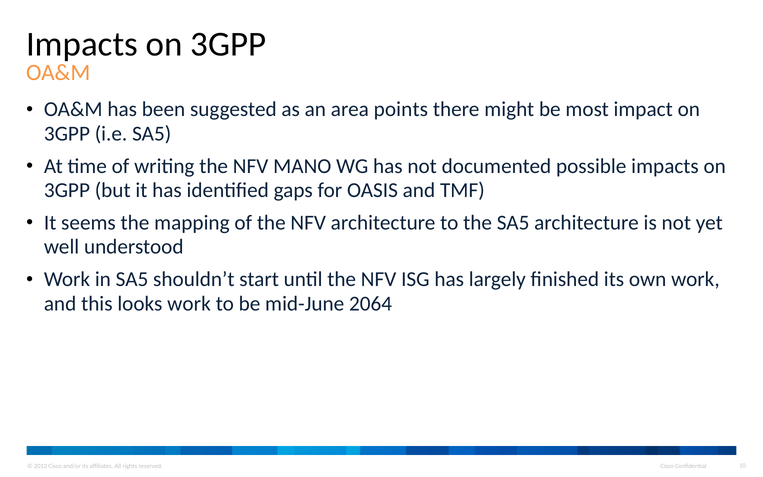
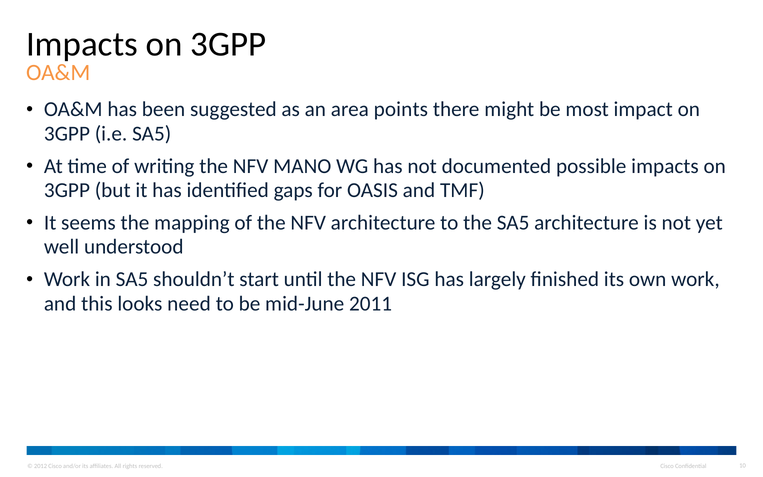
looks work: work -> need
2064: 2064 -> 2011
